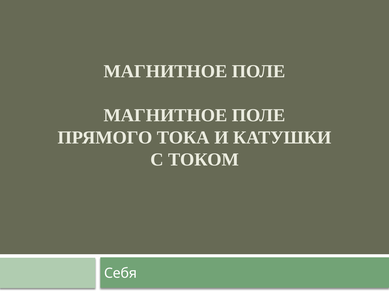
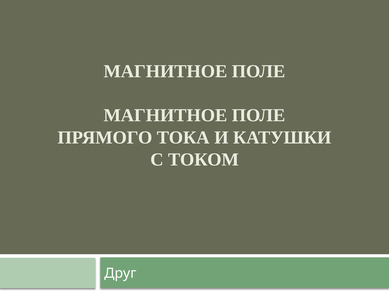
Себя: Себя -> Друг
